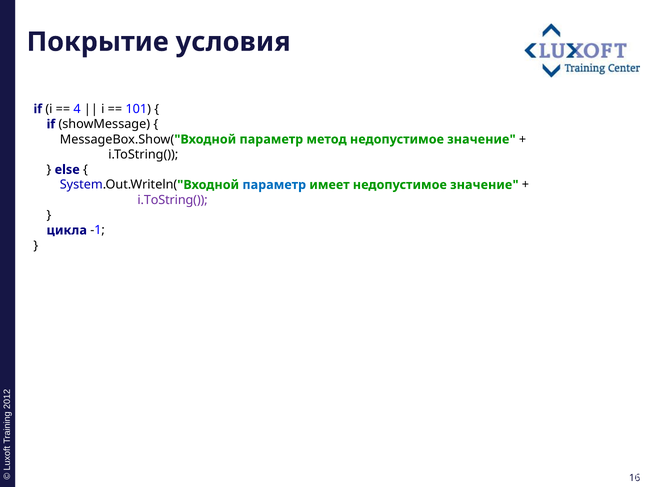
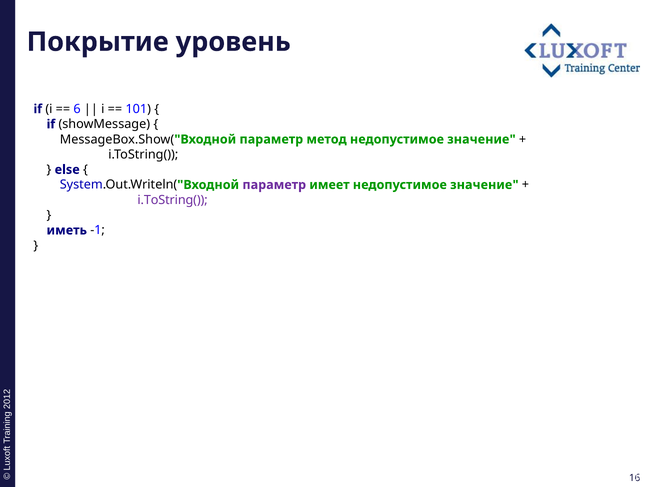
условия: условия -> уровень
4: 4 -> 6
параметр at (274, 185) colour: blue -> purple
цикла: цикла -> иметь
